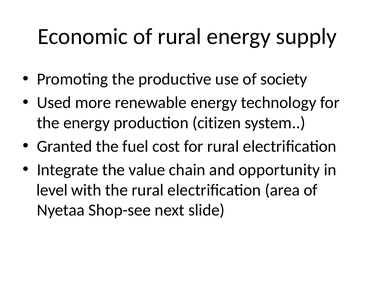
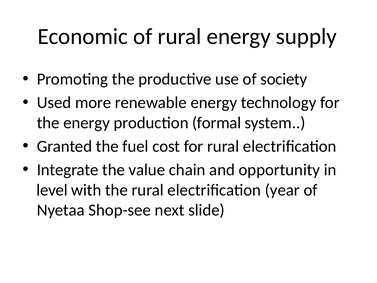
citizen: citizen -> formal
area: area -> year
